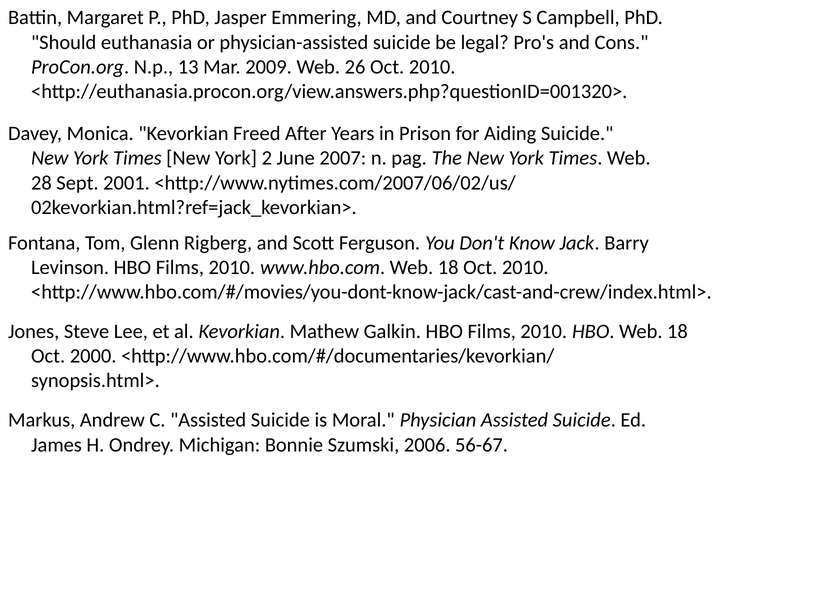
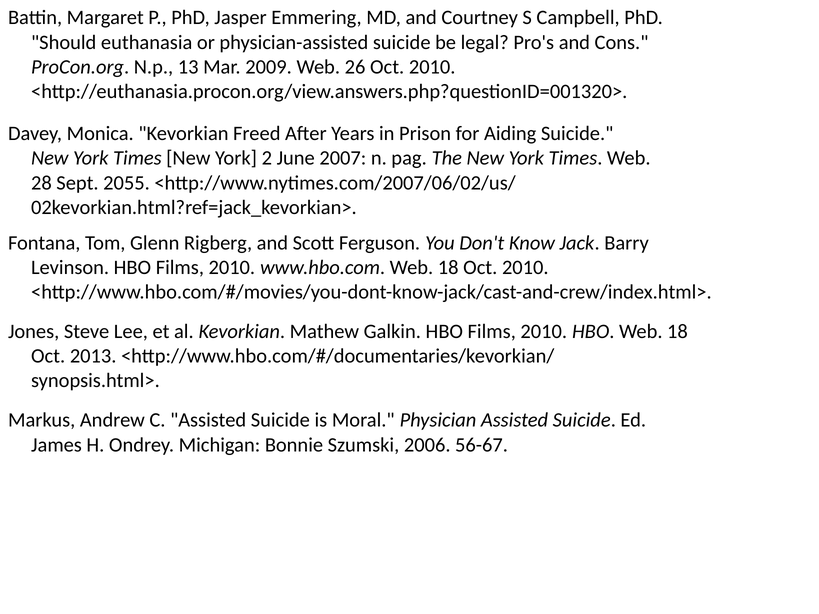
2001: 2001 -> 2055
2000: 2000 -> 2013
